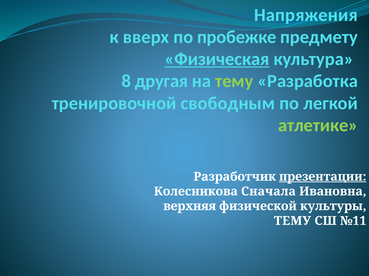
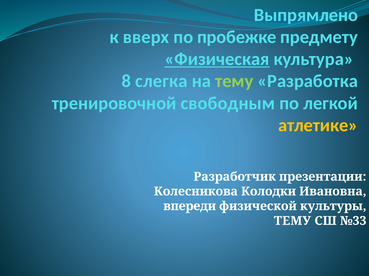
Напряжения: Напряжения -> Выпрямлено
другая: другая -> слегка
атлетике colour: light green -> yellow
презентации underline: present -> none
Сначала: Сначала -> Колодки
верхняя: верхняя -> впереди
№11: №11 -> №33
